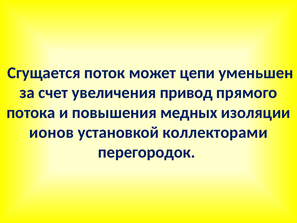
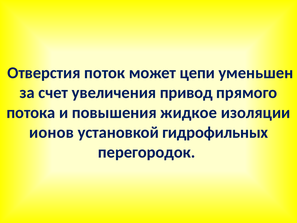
Сгущается: Сгущается -> Отверстия
медных: медных -> жидкое
коллекторами: коллекторами -> гидрофильных
